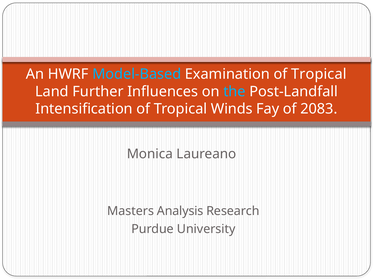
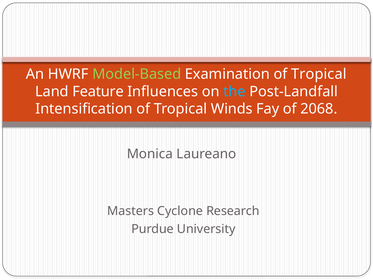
Model-Based colour: light blue -> light green
Further: Further -> Feature
2083: 2083 -> 2068
Analysis: Analysis -> Cyclone
